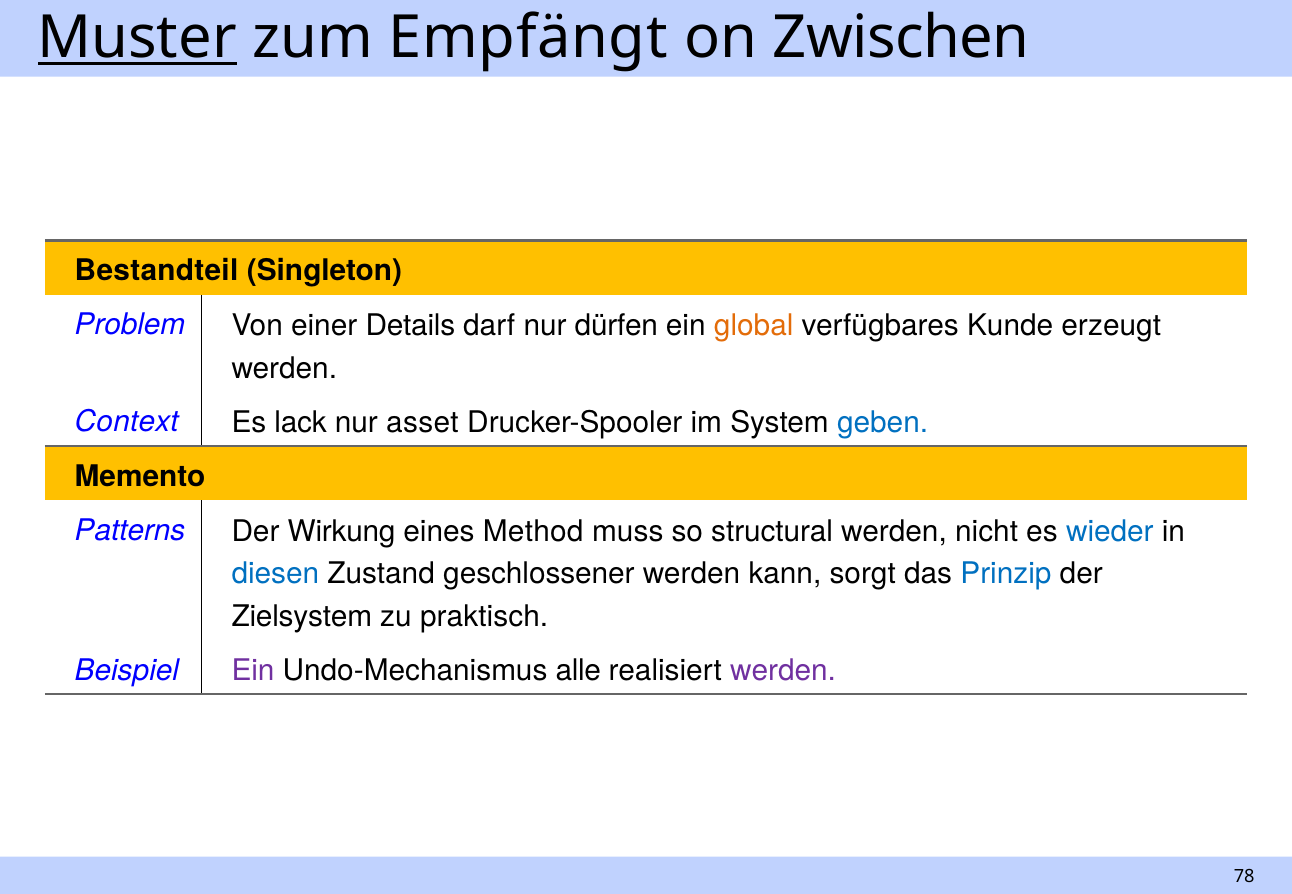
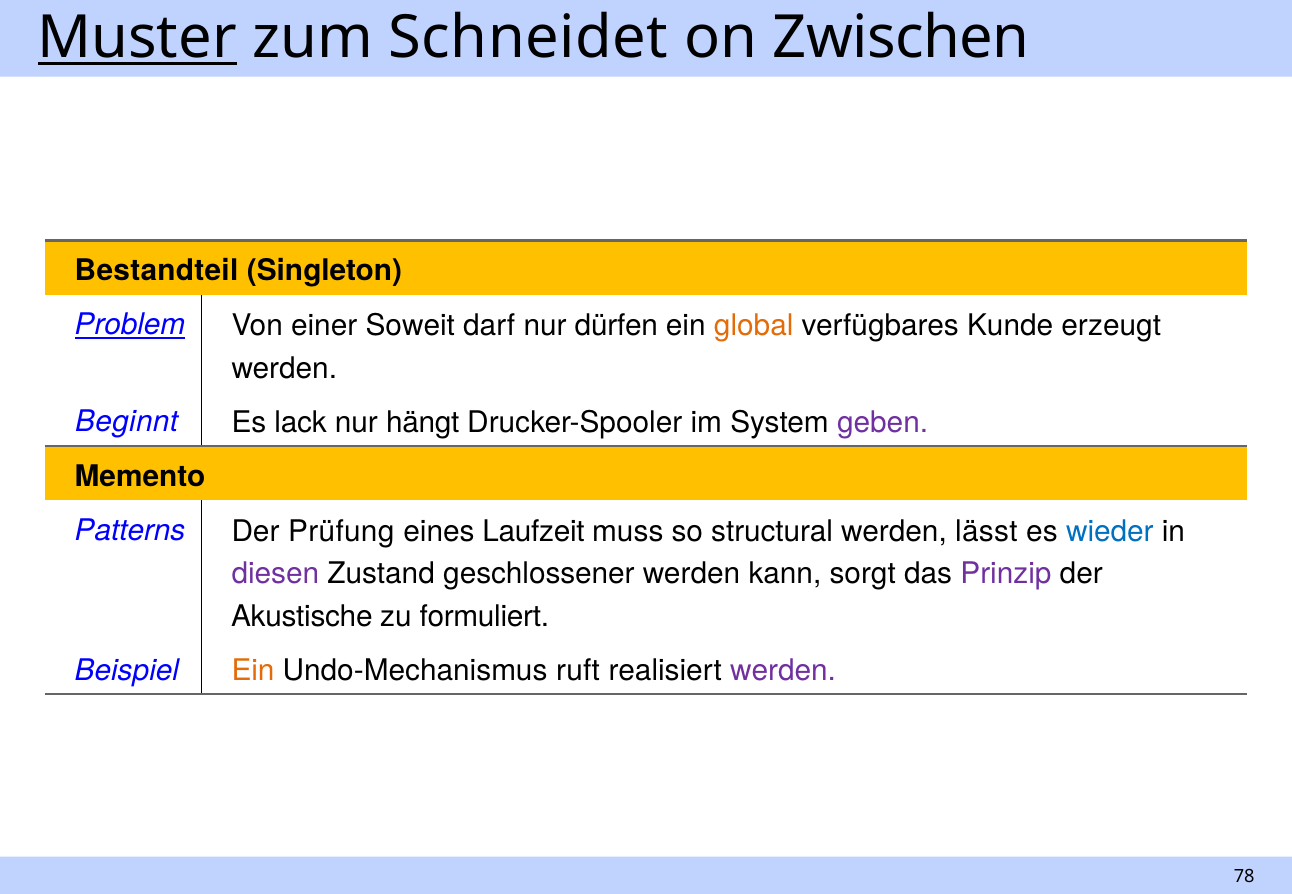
Empfängt: Empfängt -> Schneidet
Problem underline: none -> present
Details: Details -> Soweit
Context: Context -> Beginnt
asset: asset -> hängt
geben colour: blue -> purple
Wirkung: Wirkung -> Prüfung
Method: Method -> Laufzeit
nicht: nicht -> lässt
diesen colour: blue -> purple
Prinzip colour: blue -> purple
Zielsystem: Zielsystem -> Akustische
praktisch: praktisch -> formuliert
Ein at (253, 671) colour: purple -> orange
alle: alle -> ruft
